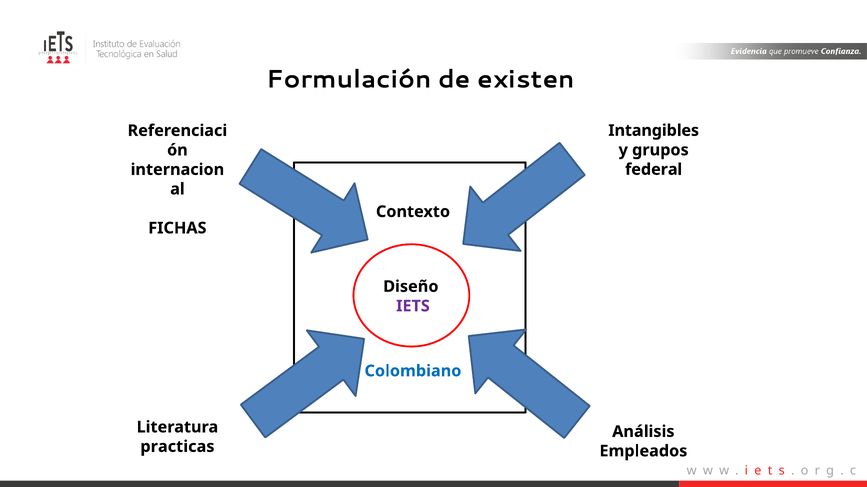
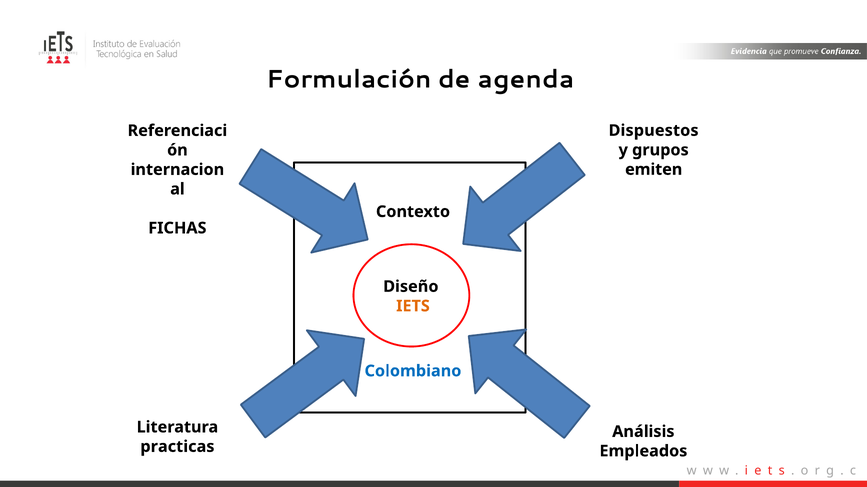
existen: existen -> agenda
Intangibles: Intangibles -> Dispuestos
federal: federal -> emiten
IETS colour: purple -> orange
